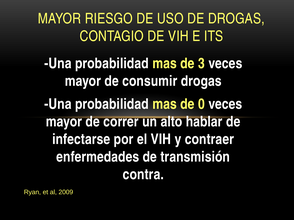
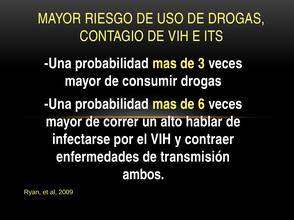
0: 0 -> 6
contra: contra -> ambos
